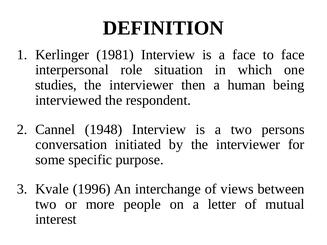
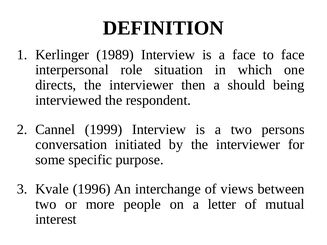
1981: 1981 -> 1989
studies: studies -> directs
human: human -> should
1948: 1948 -> 1999
